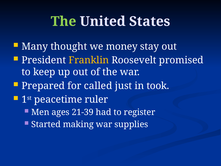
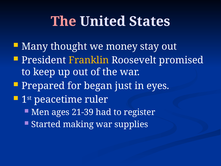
The at (63, 21) colour: light green -> pink
called: called -> began
took: took -> eyes
